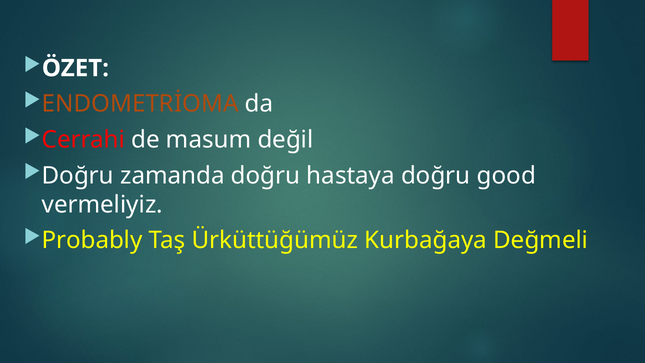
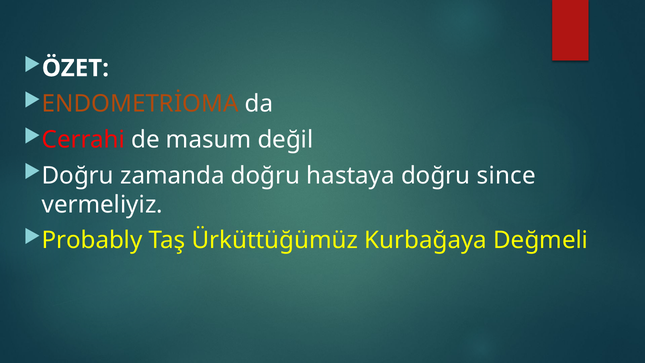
good: good -> since
